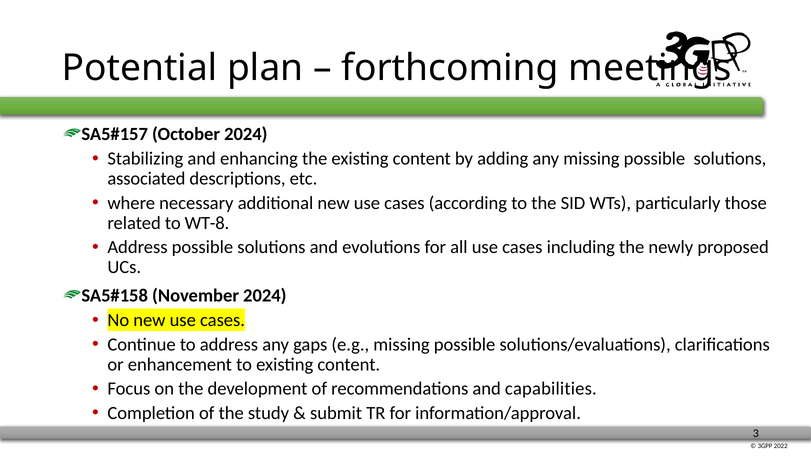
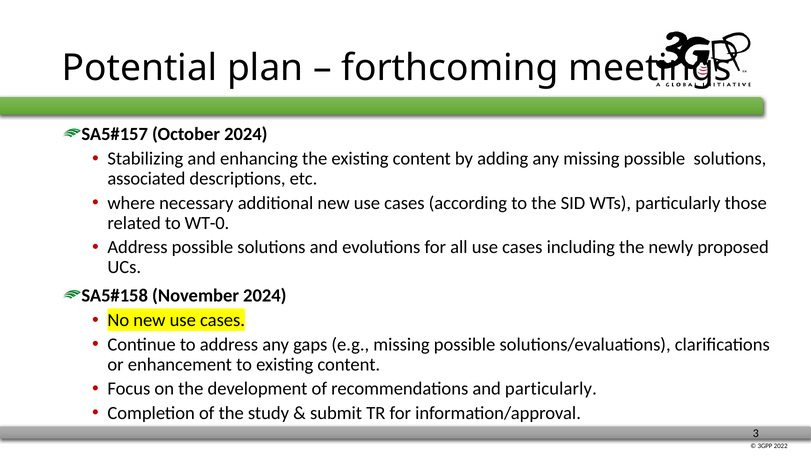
WT-8: WT-8 -> WT-0
and capabilities: capabilities -> particularly
